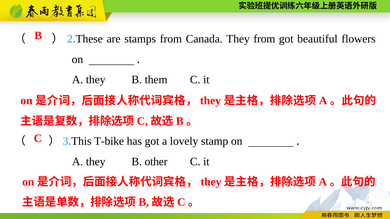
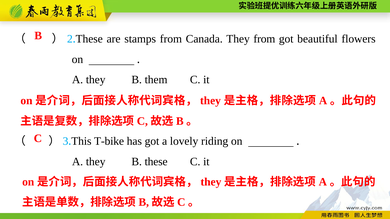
stamp: stamp -> riding
B other: other -> these
